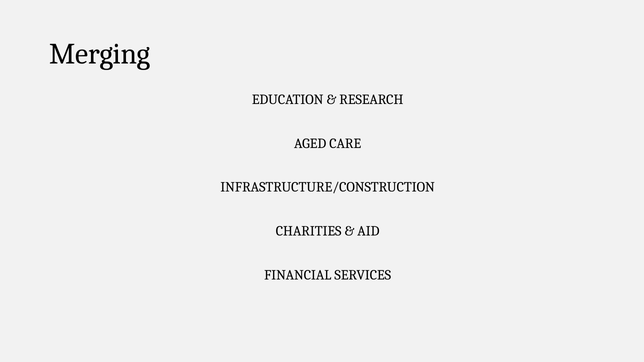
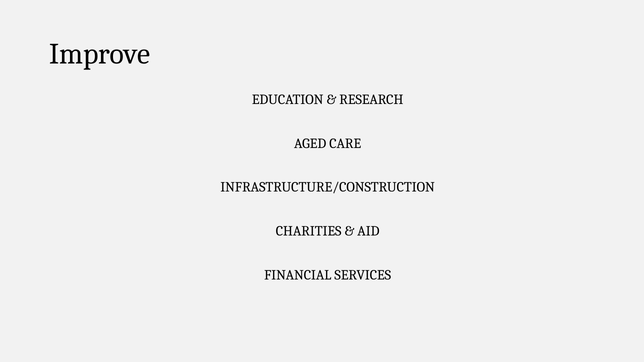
Merging: Merging -> Improve
